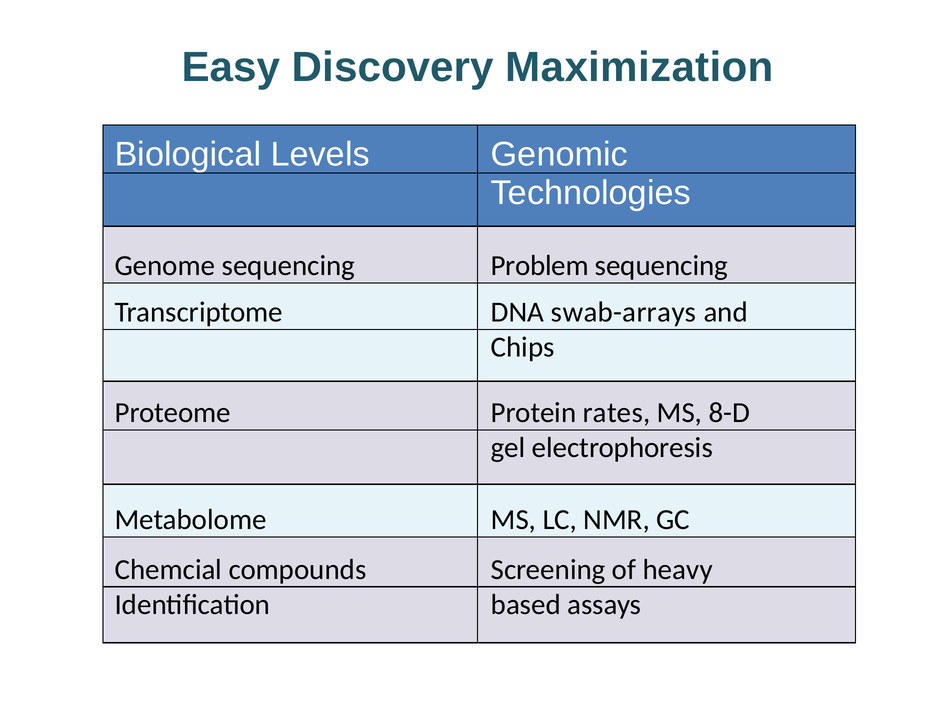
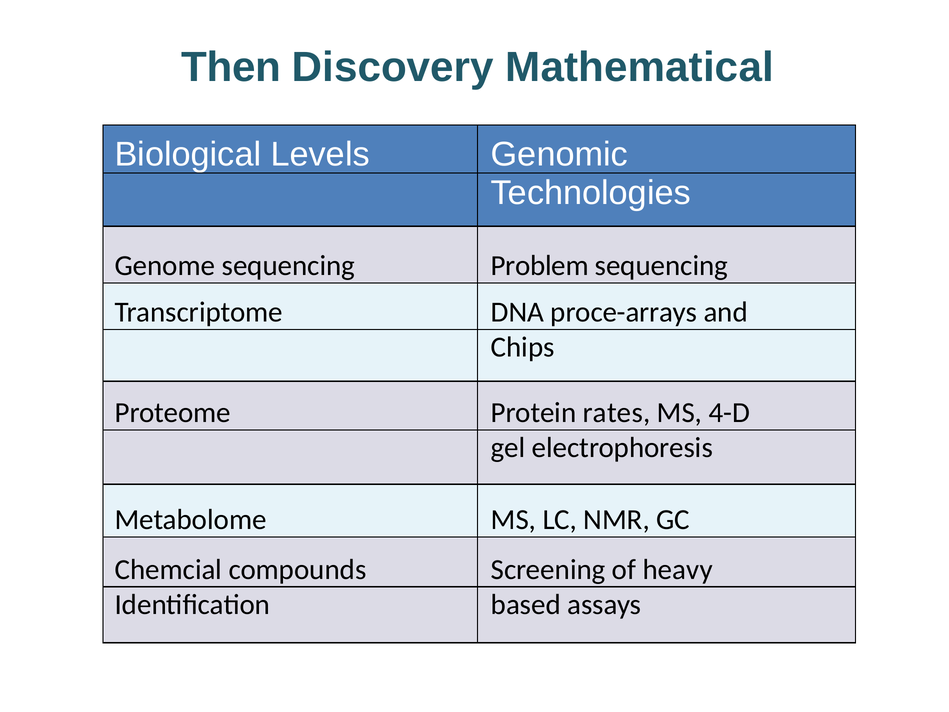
Easy: Easy -> Then
Maximization: Maximization -> Mathematical
swab-arrays: swab-arrays -> proce-arrays
8-D: 8-D -> 4-D
